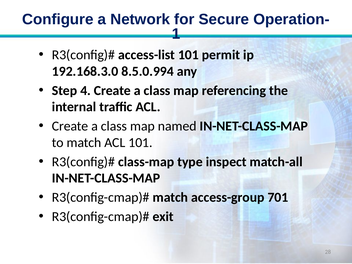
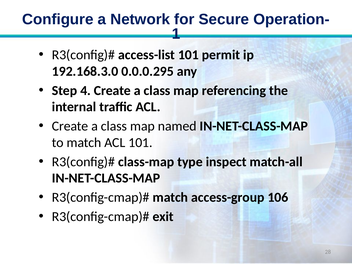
8.5.0.994: 8.5.0.994 -> 0.0.0.295
701: 701 -> 106
